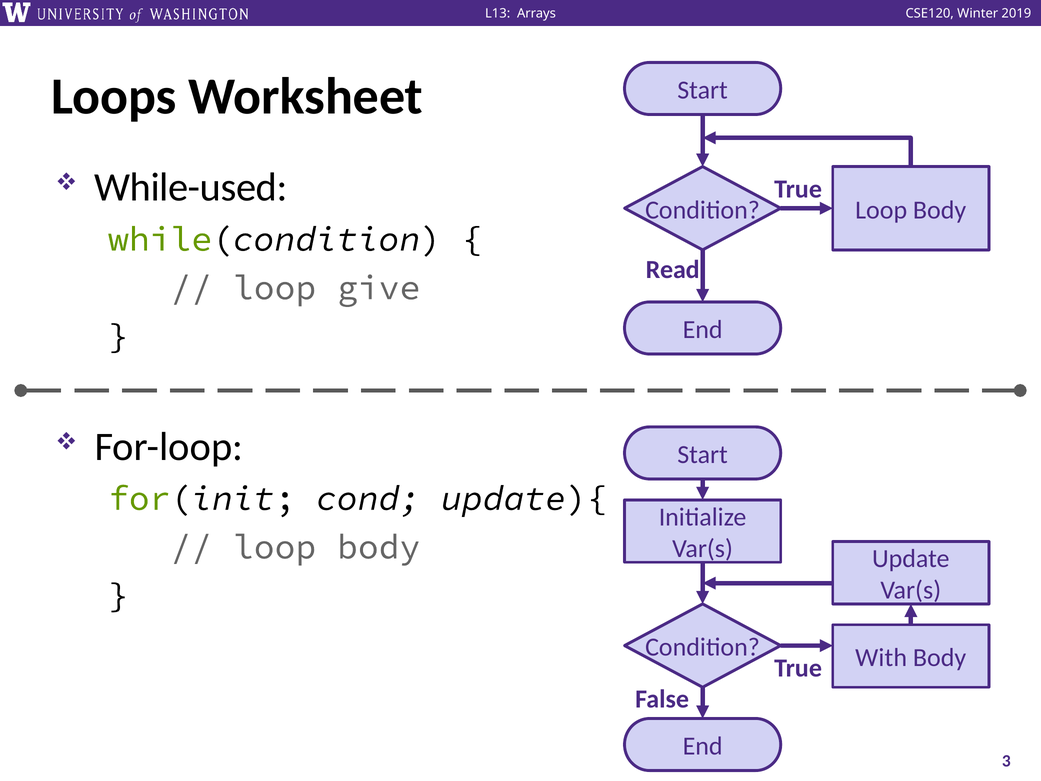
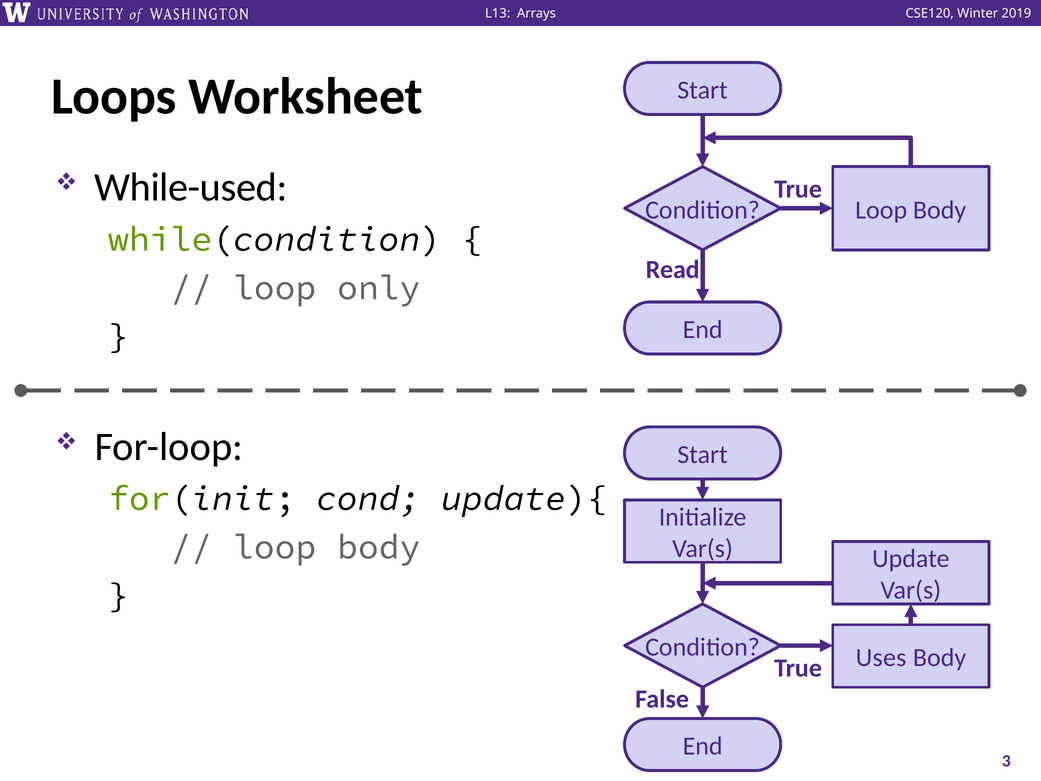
give: give -> only
With: With -> Uses
